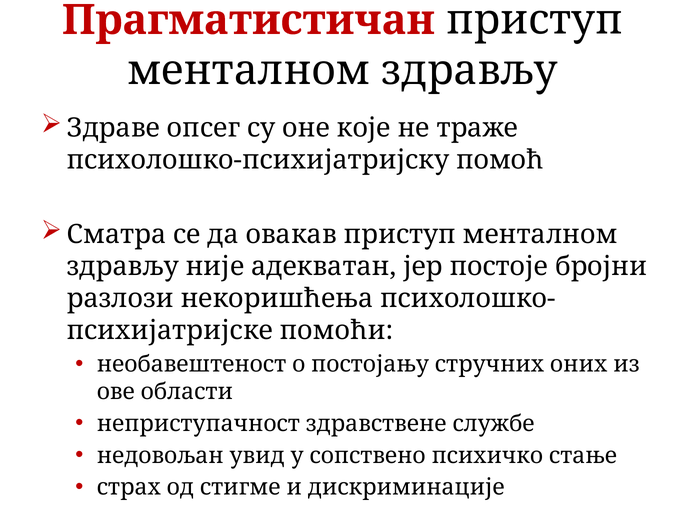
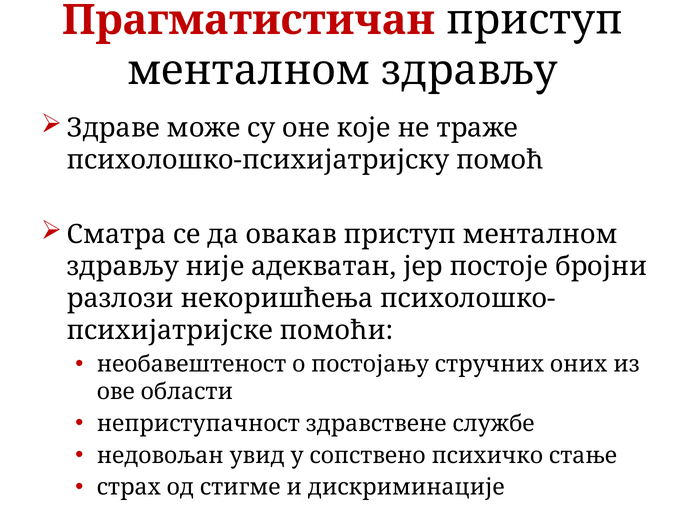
опсег: опсег -> може
